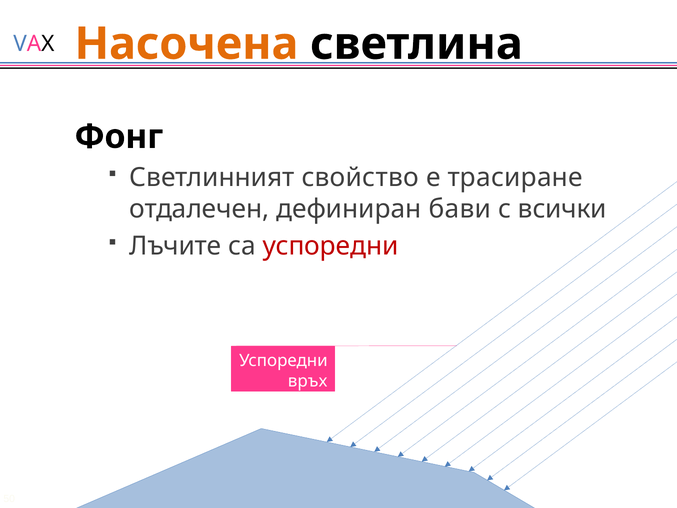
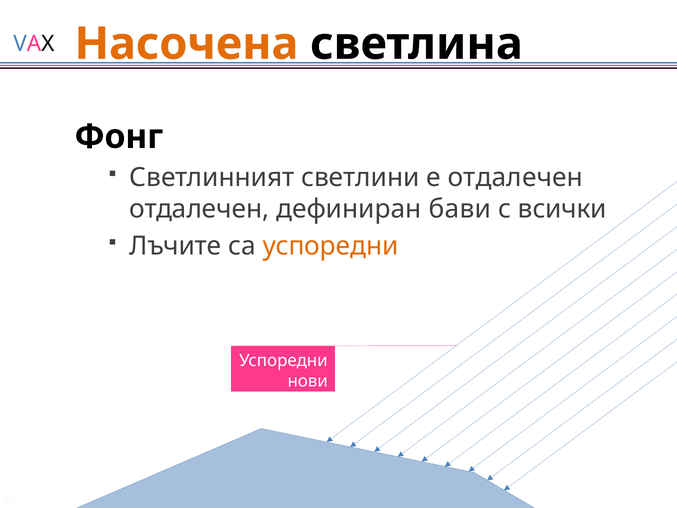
свойство: свойство -> светлини
е трасиране: трасиране -> отдалечен
успоредни at (331, 246) colour: red -> orange
връх: връх -> нови
